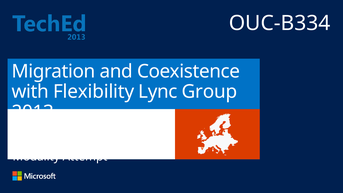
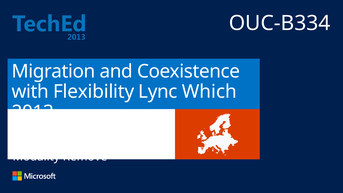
Group: Group -> Which
Attempt: Attempt -> Remove
